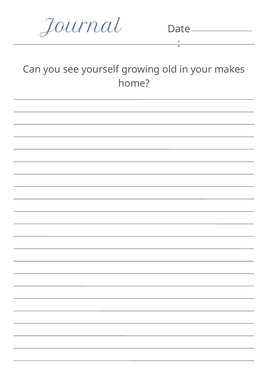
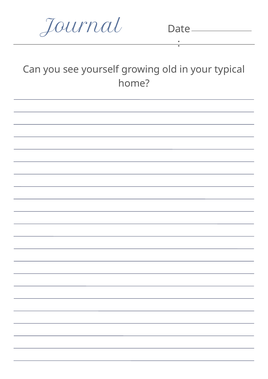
makes: makes -> typical
